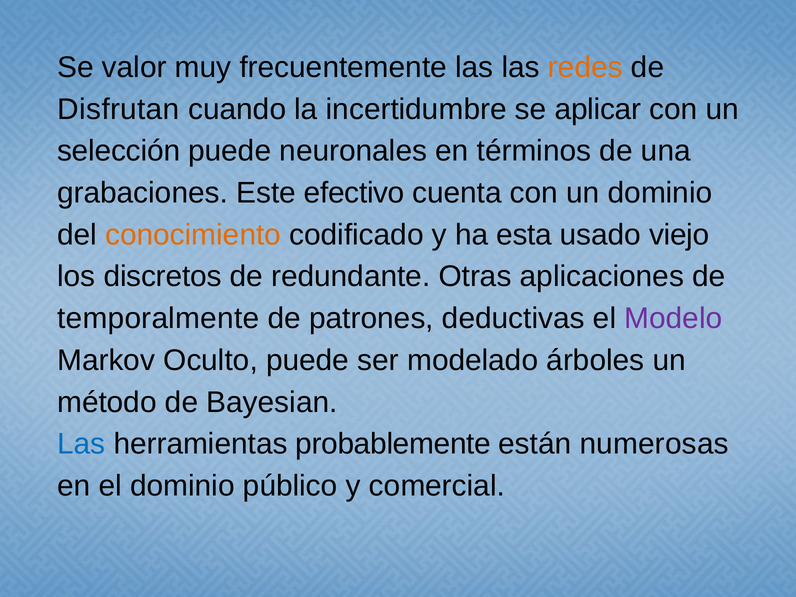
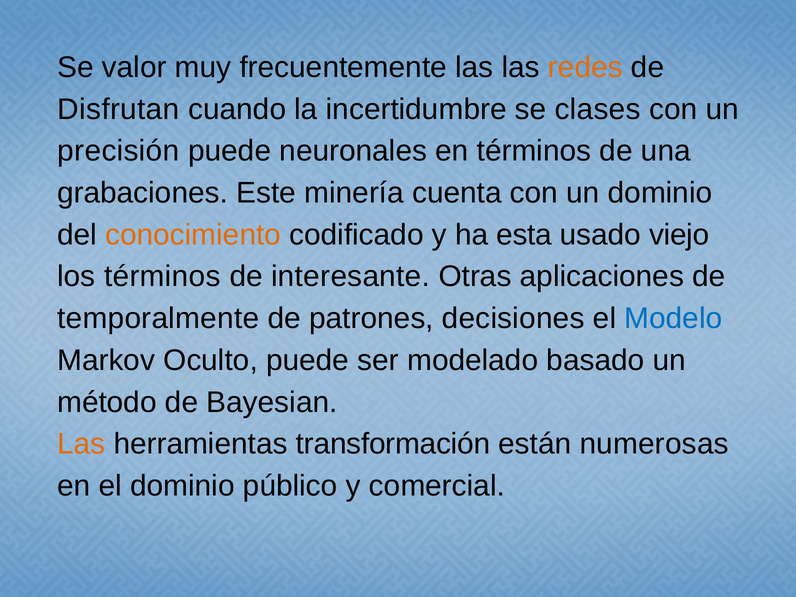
aplicar: aplicar -> clases
selección: selección -> precisión
efectivo: efectivo -> minería
los discretos: discretos -> términos
redundante: redundante -> interesante
deductivas: deductivas -> decisiones
Modelo colour: purple -> blue
árboles: árboles -> basado
Las at (81, 444) colour: blue -> orange
probablemente: probablemente -> transformación
